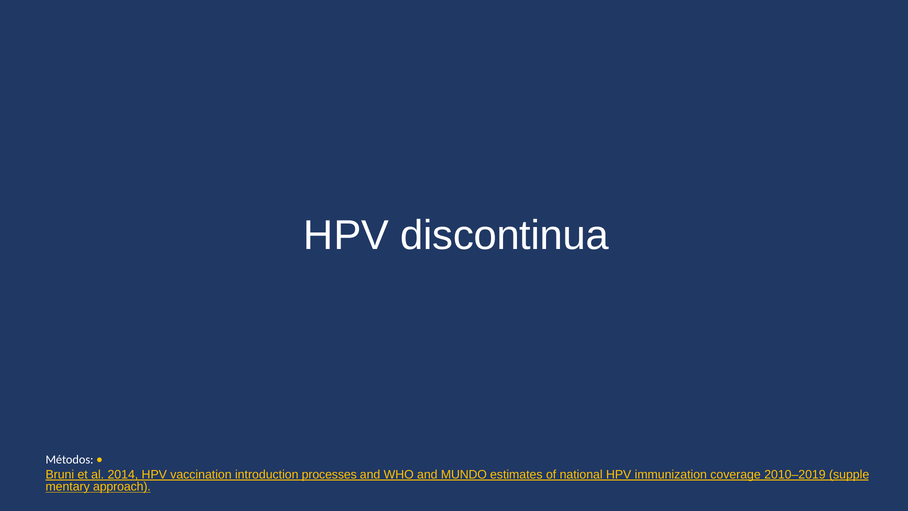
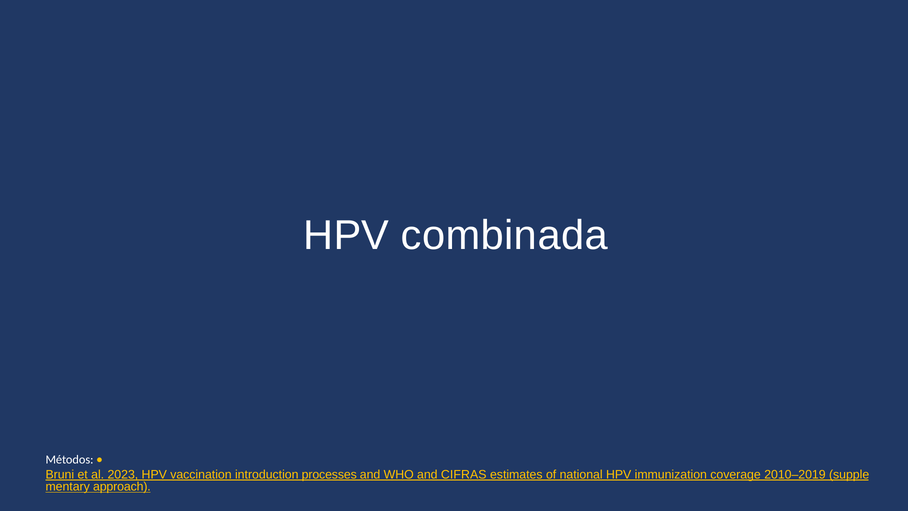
discontinua: discontinua -> combinada
2014: 2014 -> 2023
MUNDO: MUNDO -> CIFRAS
